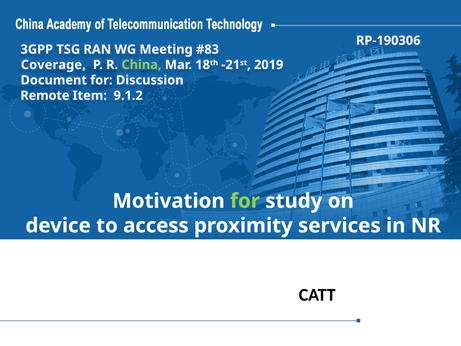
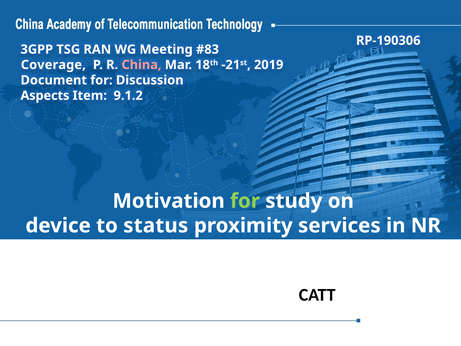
China colour: light green -> pink
Remote: Remote -> Aspects
access: access -> status
